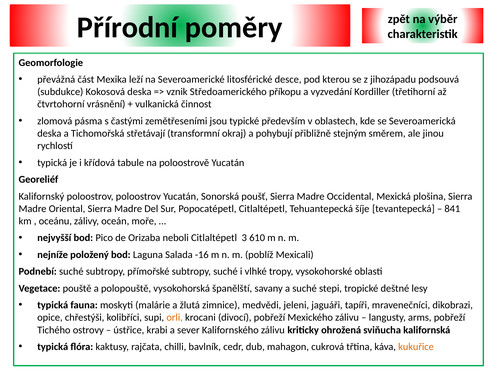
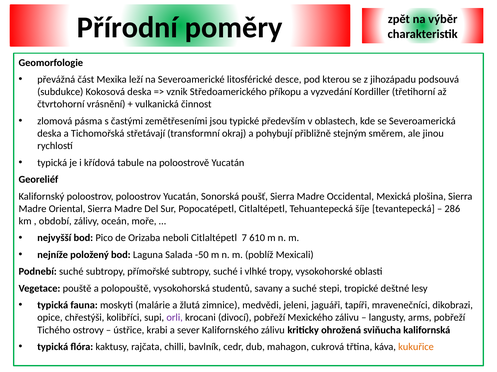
841: 841 -> 286
oceánu: oceánu -> období
3: 3 -> 7
-16: -16 -> -50
španělští: španělští -> studentů
orli colour: orange -> purple
